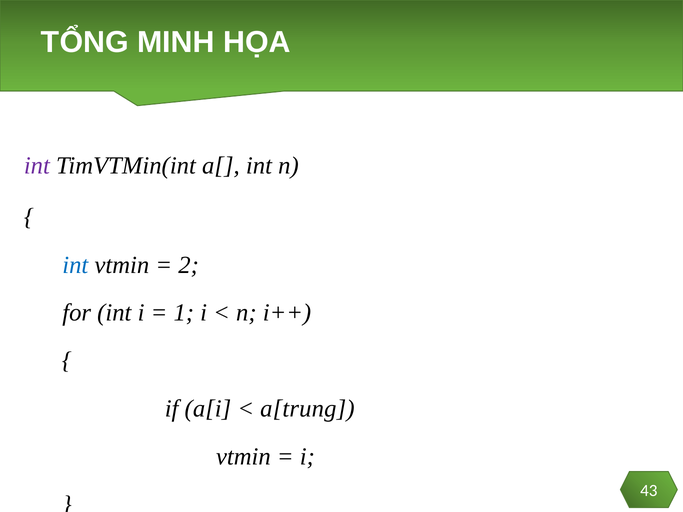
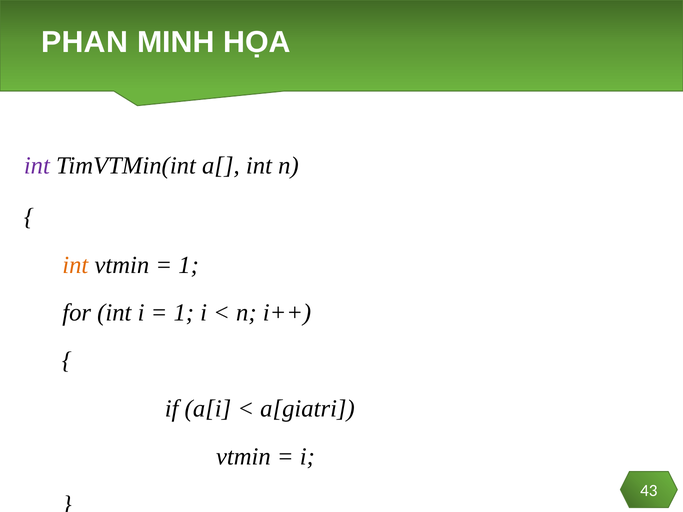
TỔNG: TỔNG -> PHAN
int at (75, 265) colour: blue -> orange
2 at (189, 265): 2 -> 1
a[trung: a[trung -> a[giatri
